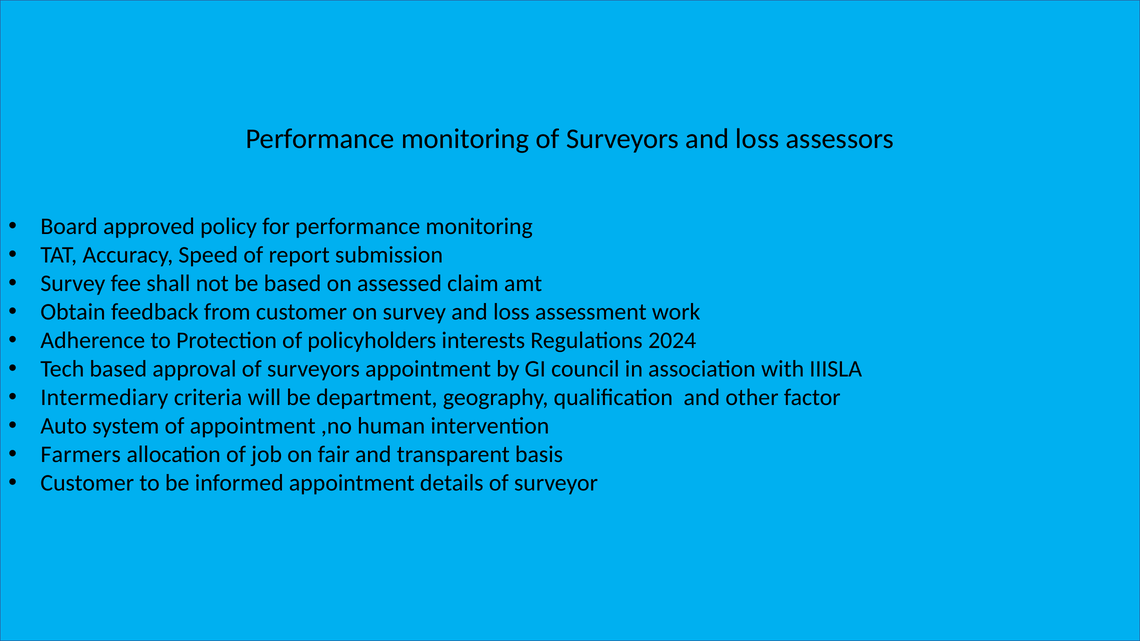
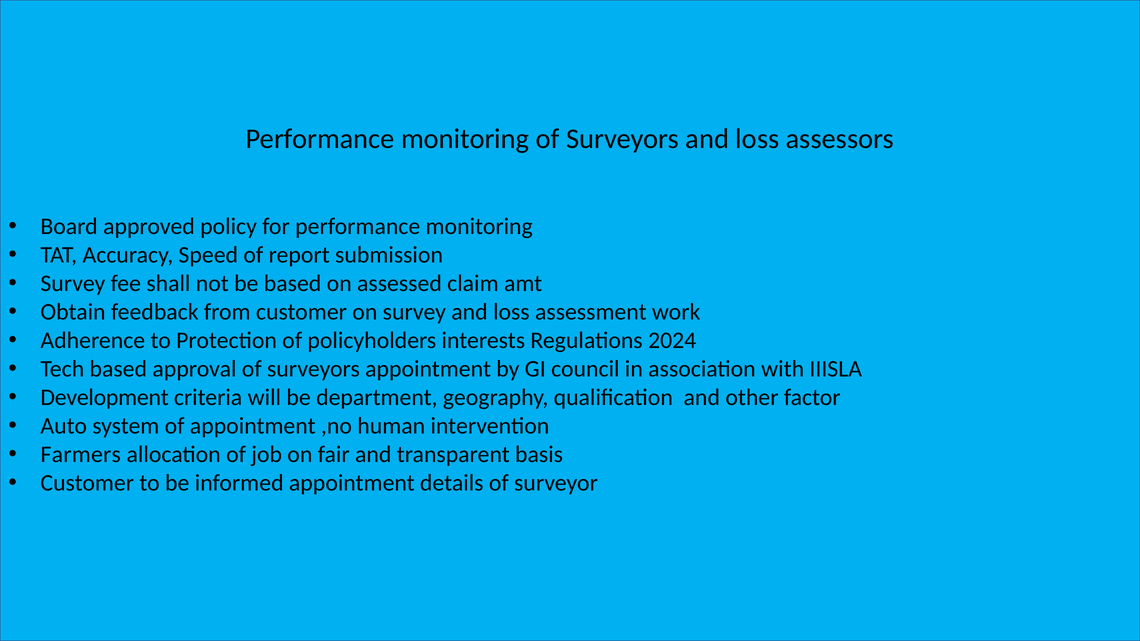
Intermediary: Intermediary -> Development
